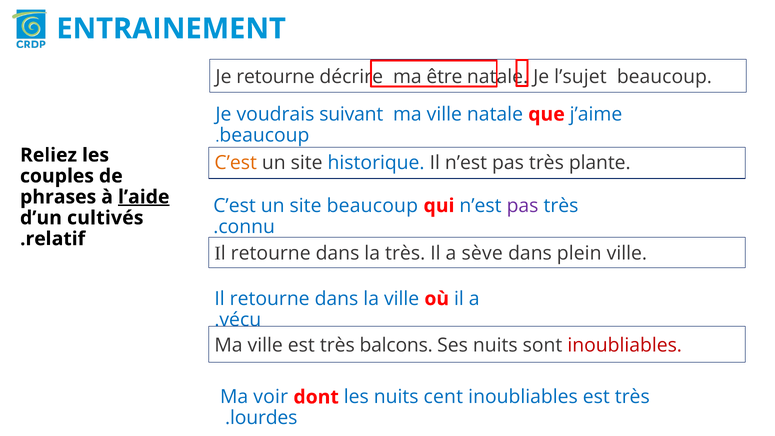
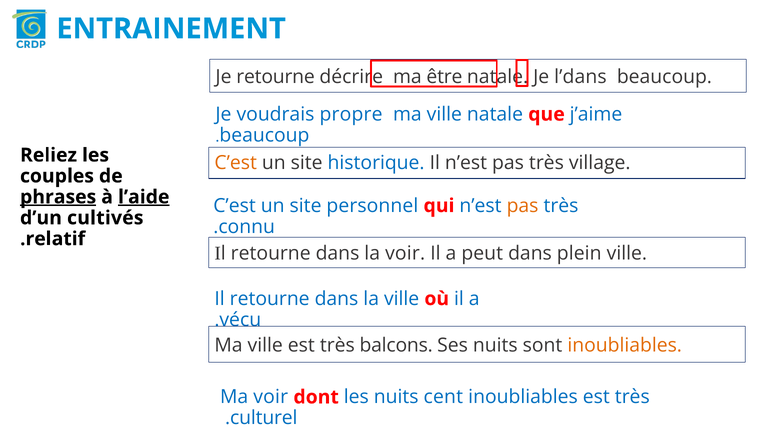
l’sujet: l’sujet -> l’dans
suivant: suivant -> propre
plante: plante -> village
phrases underline: none -> present
site beaucoup: beaucoup -> personnel
pas at (523, 206) colour: purple -> orange
la très: très -> voir
sève: sève -> peut
inoubliables at (625, 345) colour: red -> orange
lourdes: lourdes -> culturel
